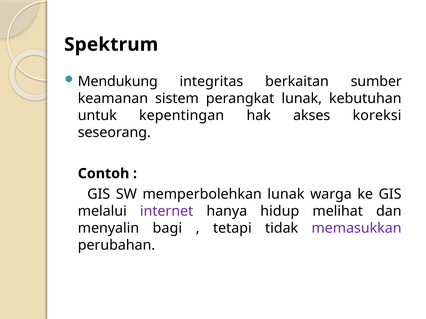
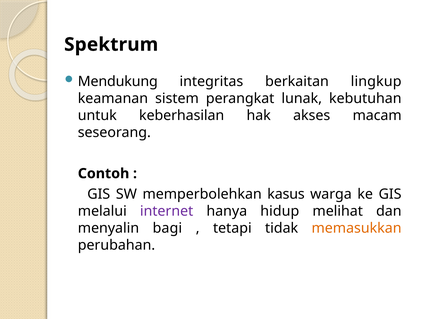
sumber: sumber -> lingkup
kepentingan: kepentingan -> keberhasilan
koreksi: koreksi -> macam
memperbolehkan lunak: lunak -> kasus
memasukkan colour: purple -> orange
